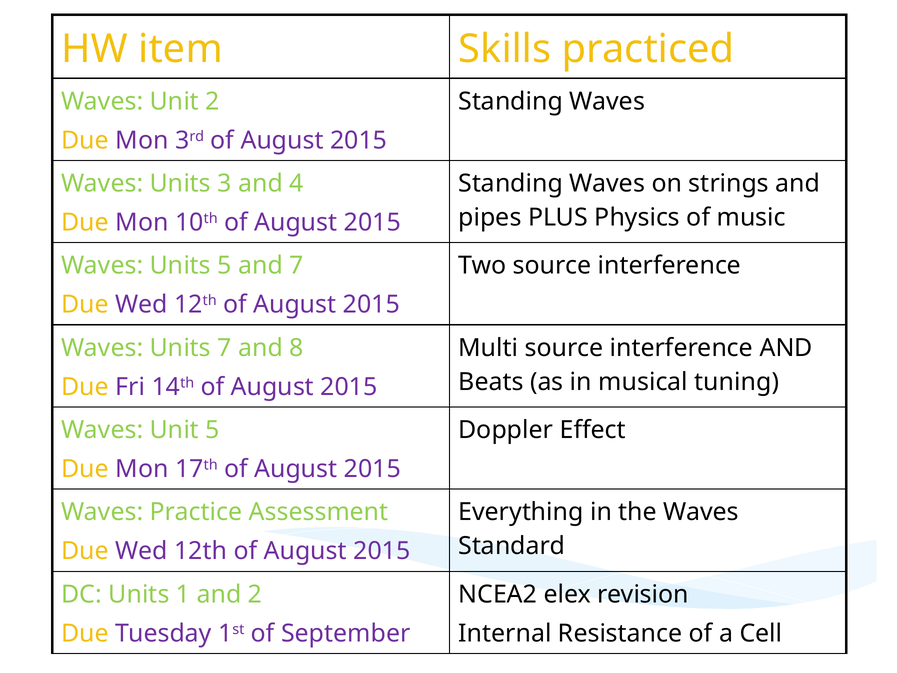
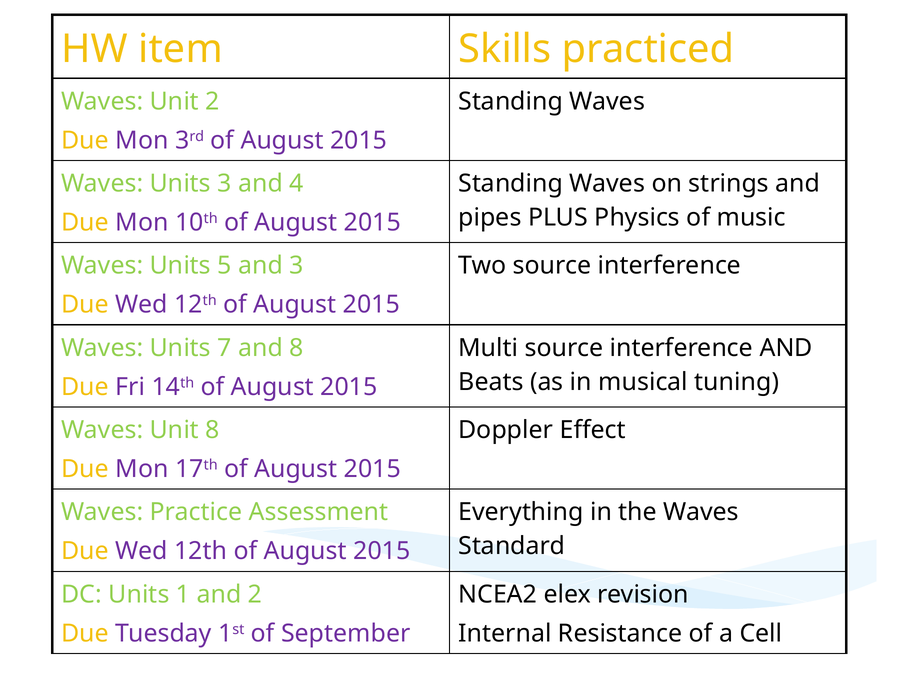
and 7: 7 -> 3
Unit 5: 5 -> 8
